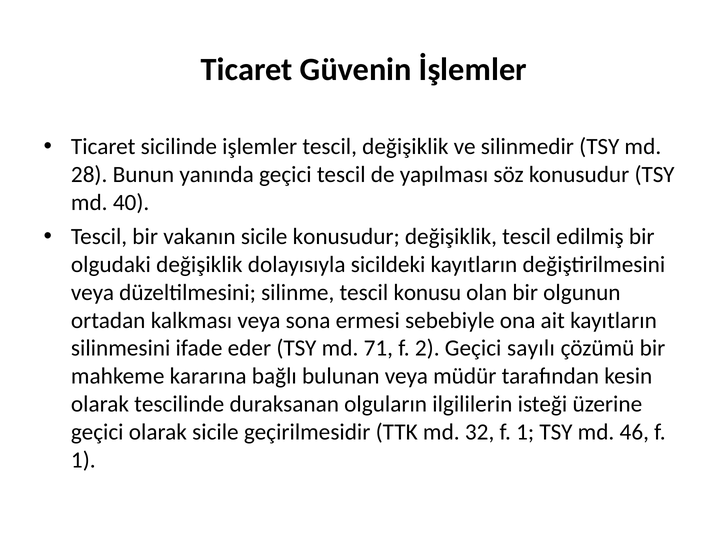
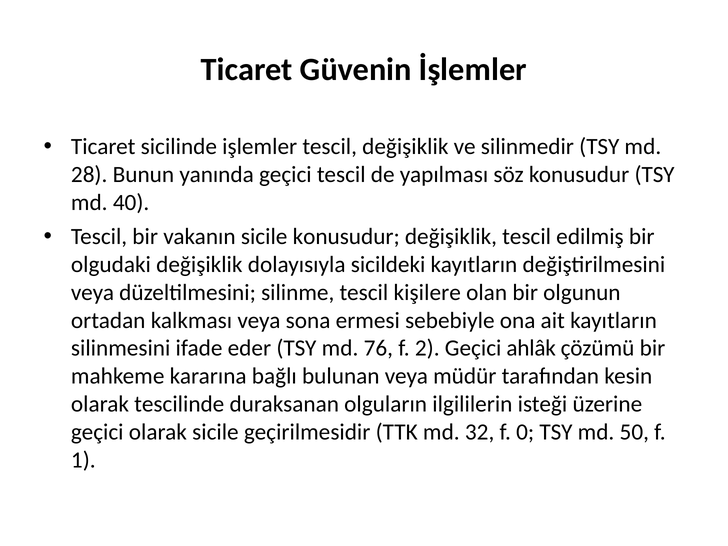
konusu: konusu -> kişilere
71: 71 -> 76
sayılı: sayılı -> ahlâk
32 f 1: 1 -> 0
46: 46 -> 50
